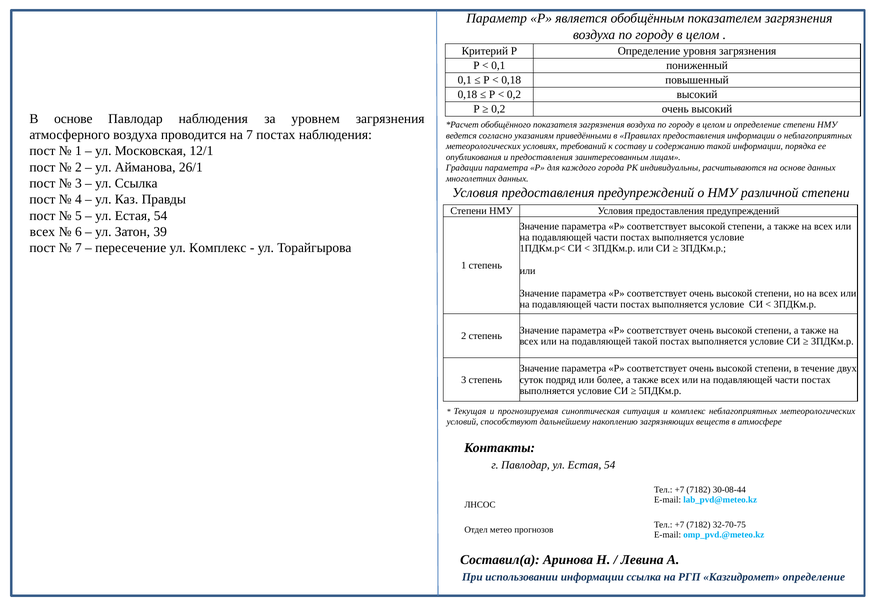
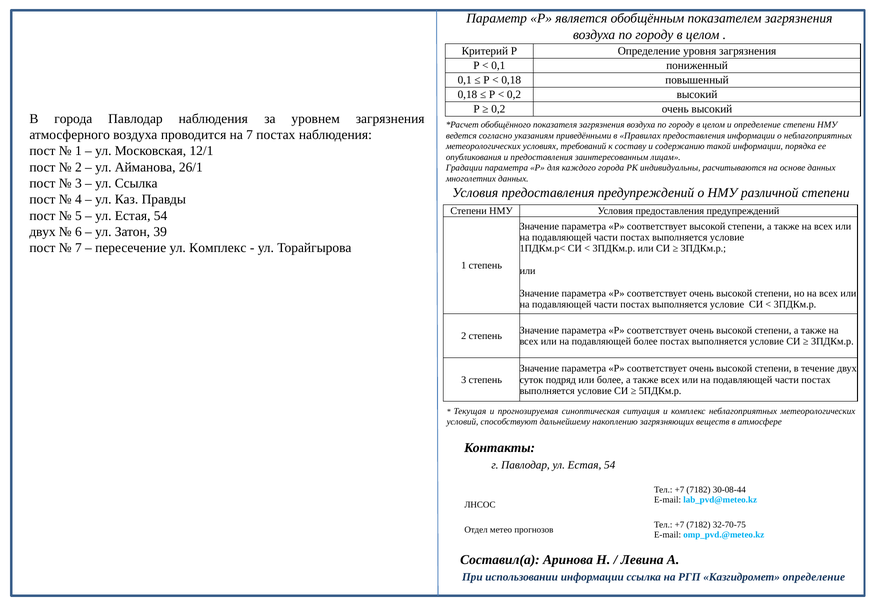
В основе: основе -> города
всех at (42, 232): всех -> двух
подавляющей такой: такой -> более
